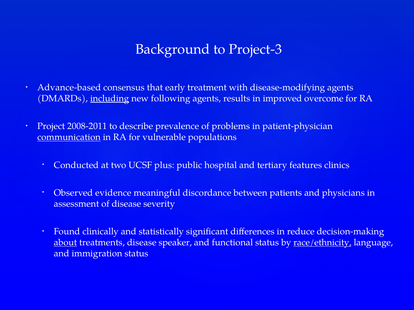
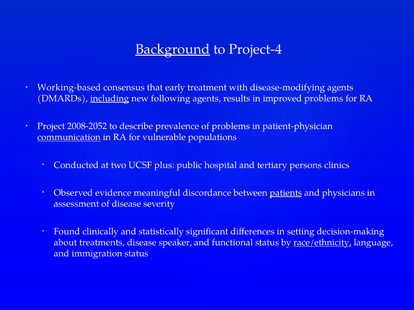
Background underline: none -> present
Project-3: Project-3 -> Project-4
Advance-based: Advance-based -> Working-based
improved overcome: overcome -> problems
2008-2011: 2008-2011 -> 2008-2052
features: features -> persons
patients underline: none -> present
reduce: reduce -> setting
about underline: present -> none
